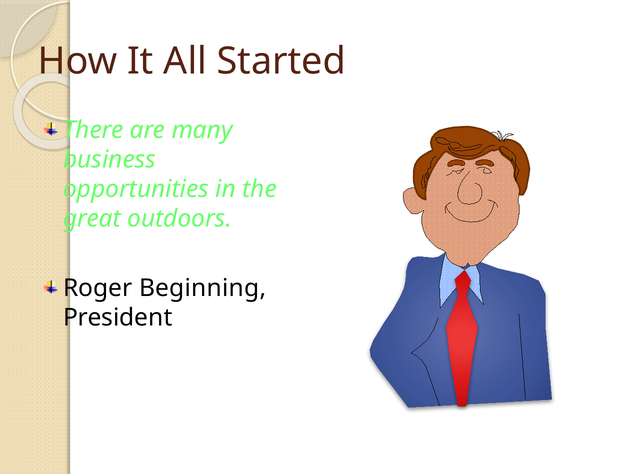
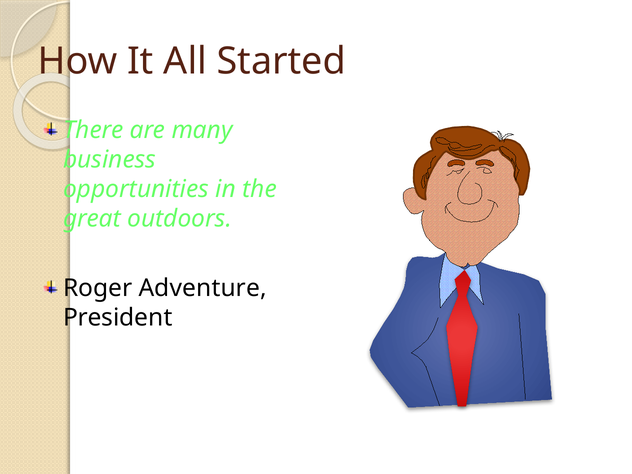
Beginning: Beginning -> Adventure
